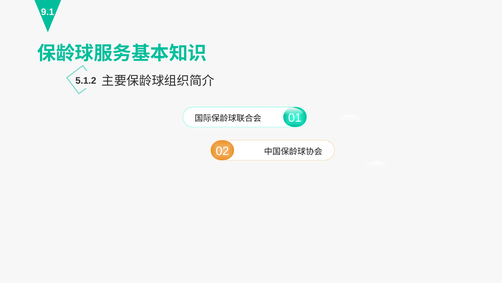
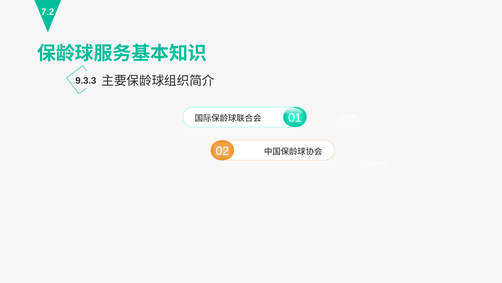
9.1: 9.1 -> 7.2
5.1.2: 5.1.2 -> 9.3.3
